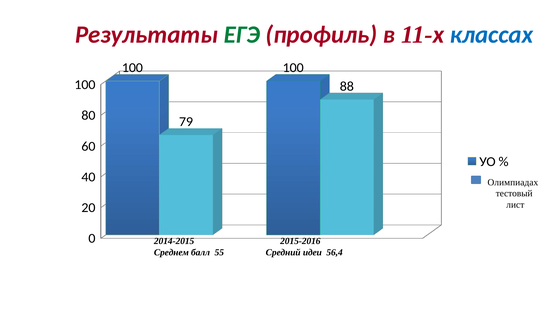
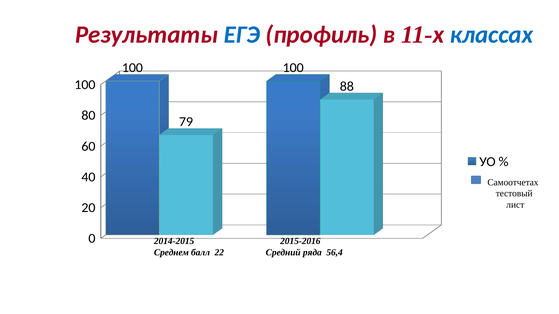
ЕГЭ colour: green -> blue
Олимпиадах: Олимпиадах -> Самоотчетах
55: 55 -> 22
идеи: идеи -> ряда
